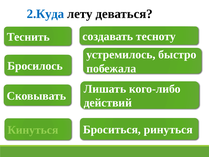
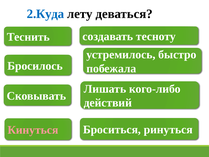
Кинуться colour: light green -> pink
